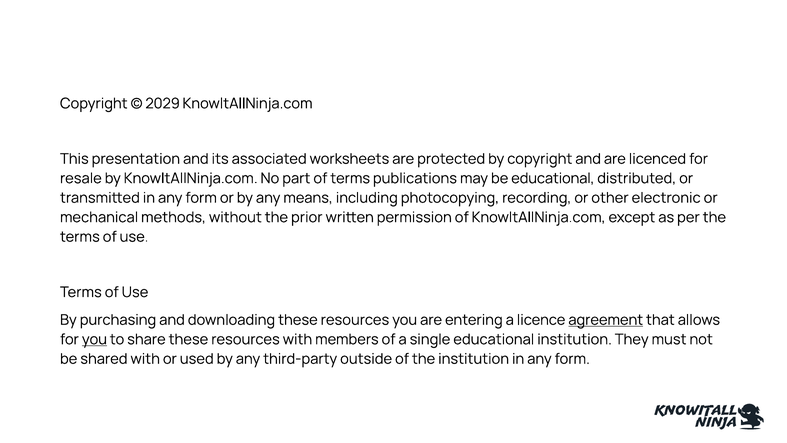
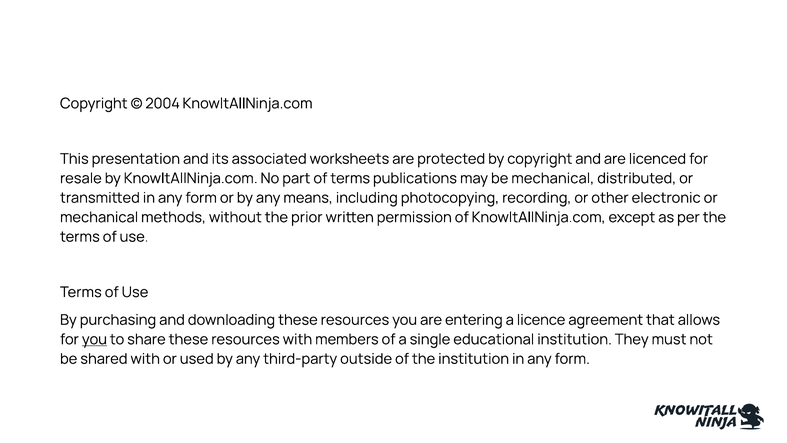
2029: 2029 -> 2004
be educational: educational -> mechanical
agreement underline: present -> none
